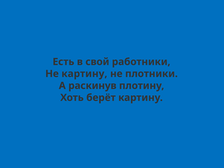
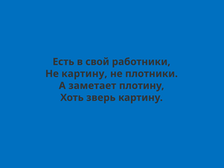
раскинув: раскинув -> заметает
берёт: берёт -> зверь
